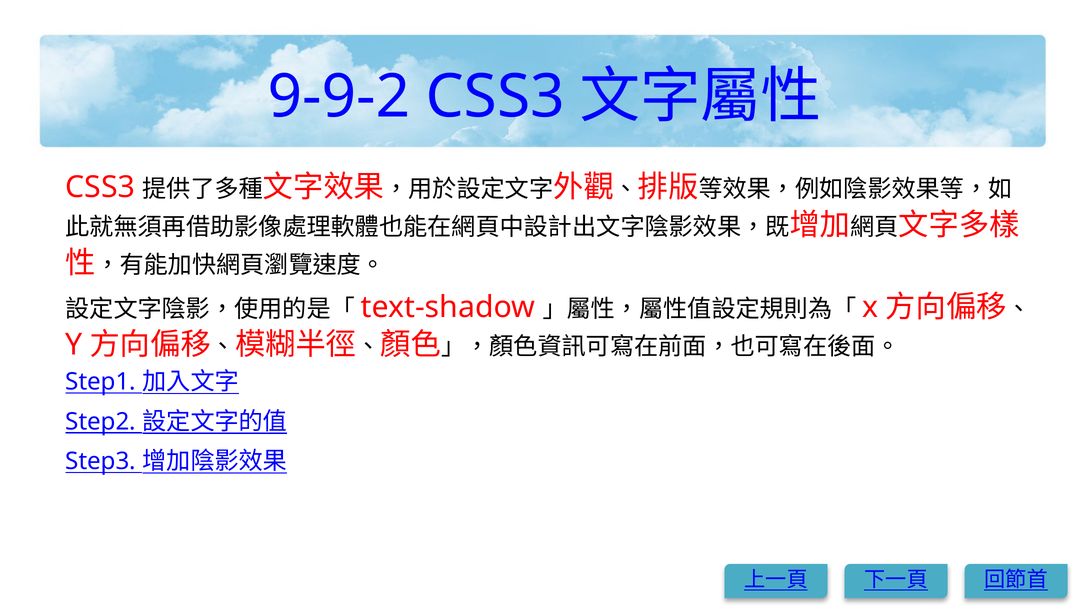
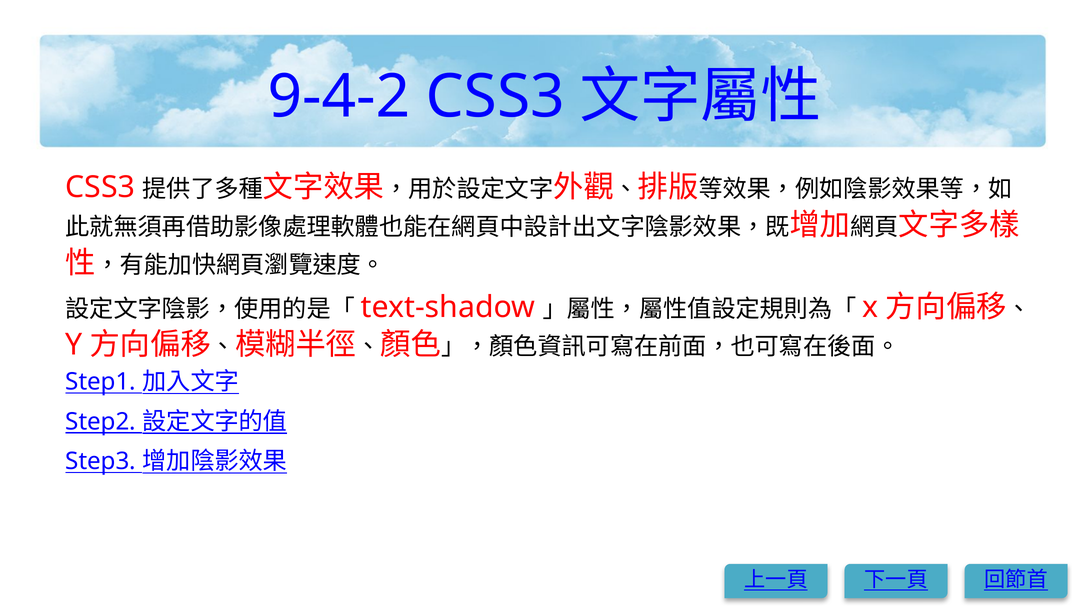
9-9-2: 9-9-2 -> 9-4-2
